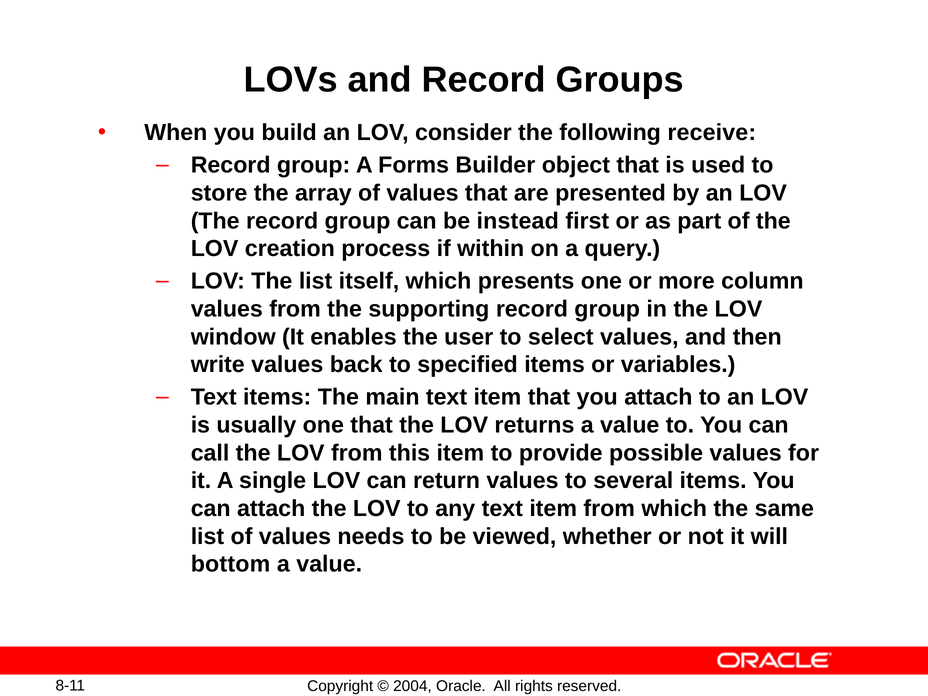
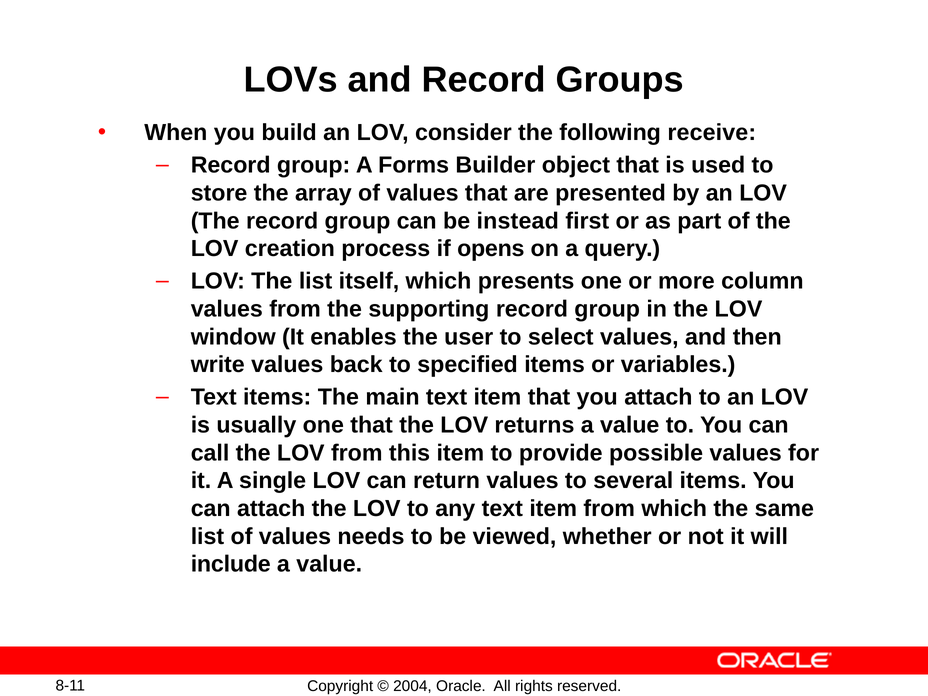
within: within -> opens
bottom: bottom -> include
